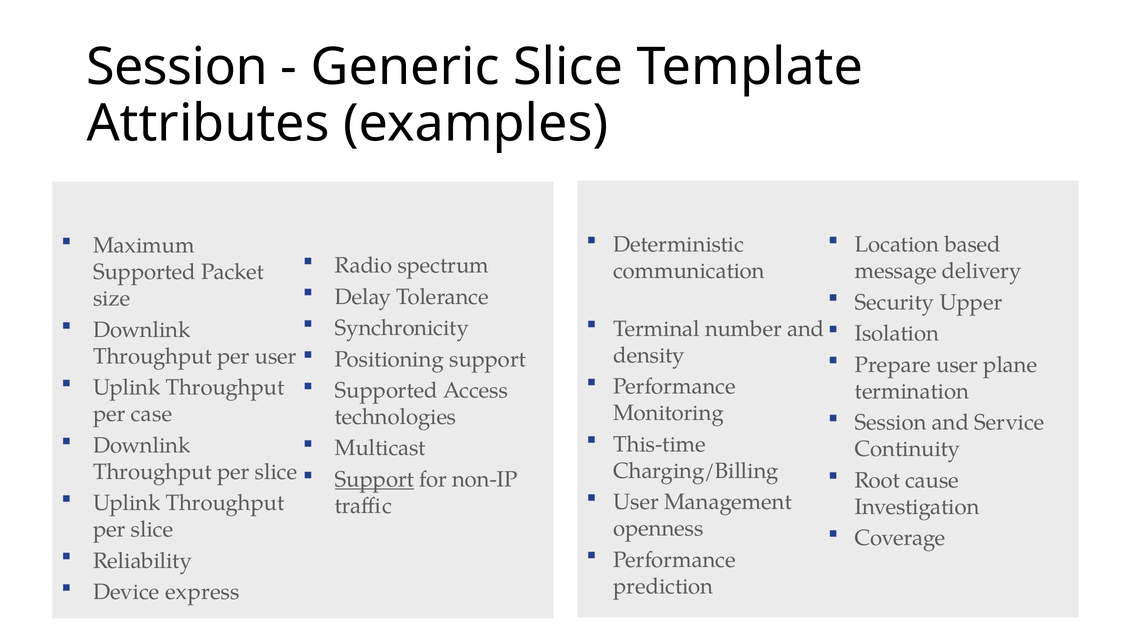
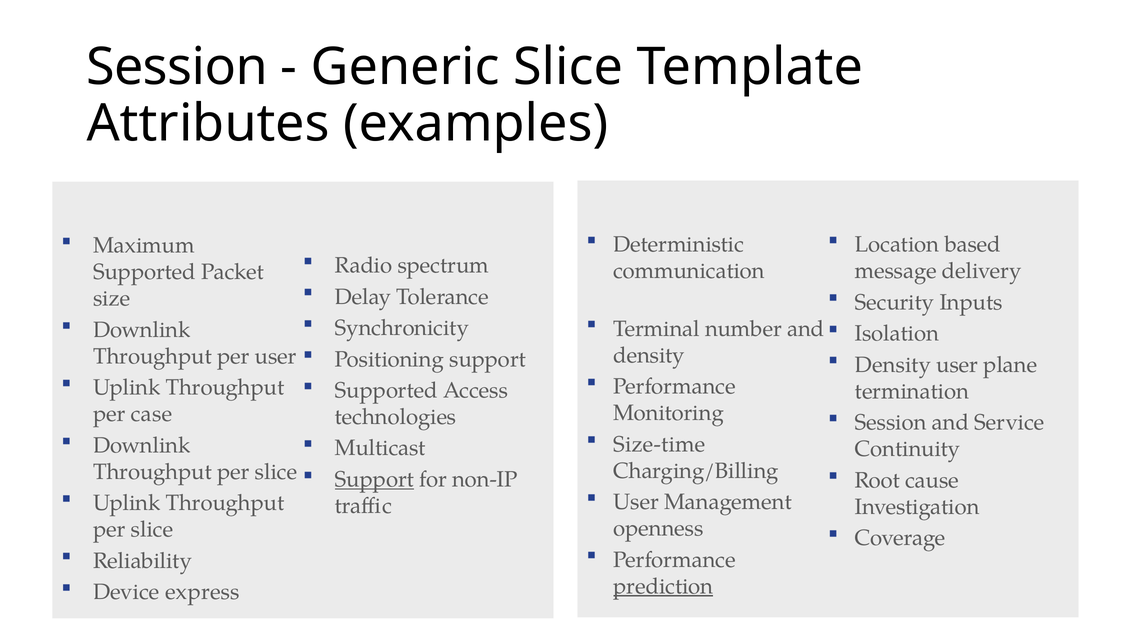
Upper: Upper -> Inputs
Prepare at (893, 365): Prepare -> Density
This-time: This-time -> Size-time
prediction underline: none -> present
